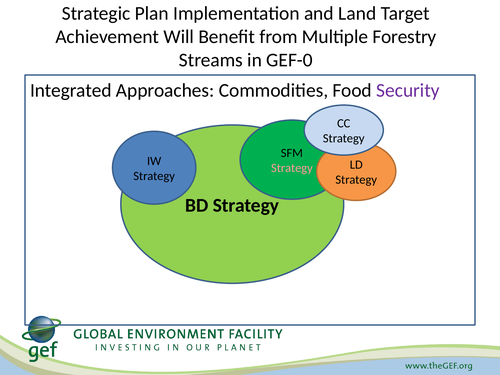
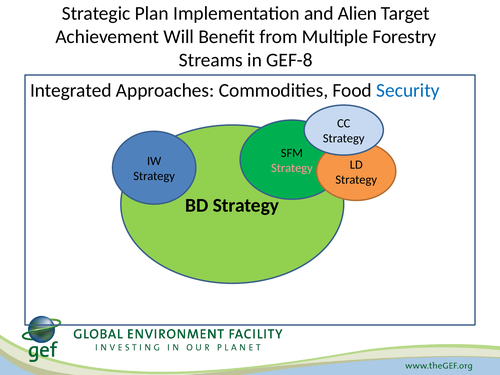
Land: Land -> Alien
GEF-0: GEF-0 -> GEF-8
Security colour: purple -> blue
